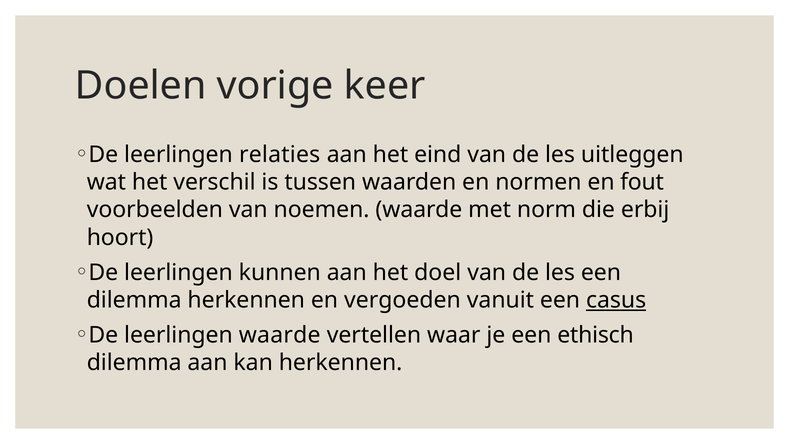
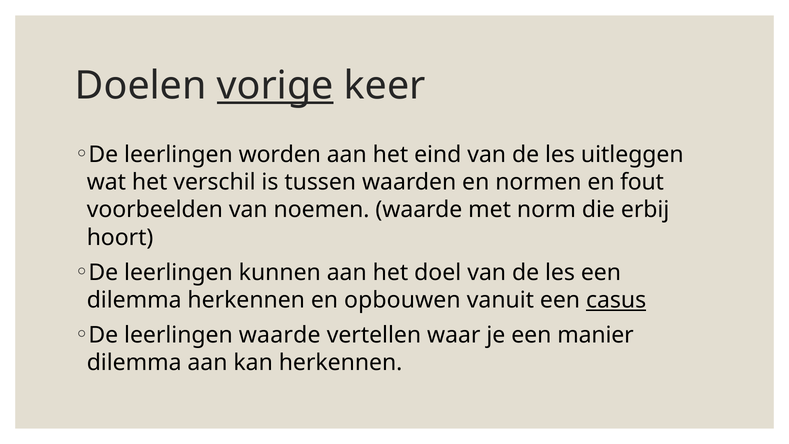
vorige underline: none -> present
relaties: relaties -> worden
vergoeden: vergoeden -> opbouwen
ethisch: ethisch -> manier
